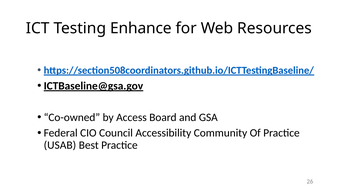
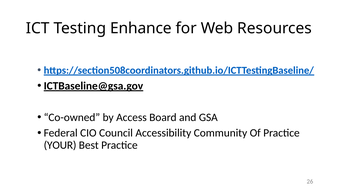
USAB: USAB -> YOUR
